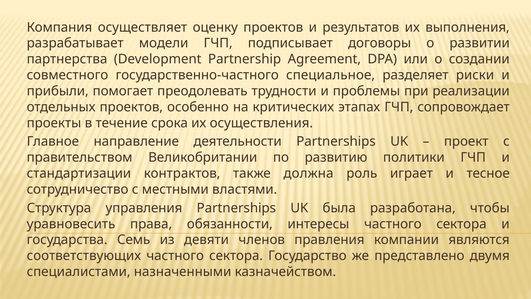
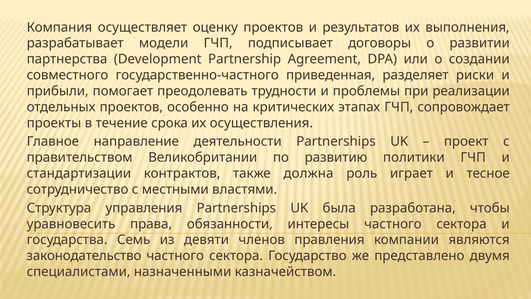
специальное: специальное -> приведенная
соответствующих: соответствующих -> законодательство
